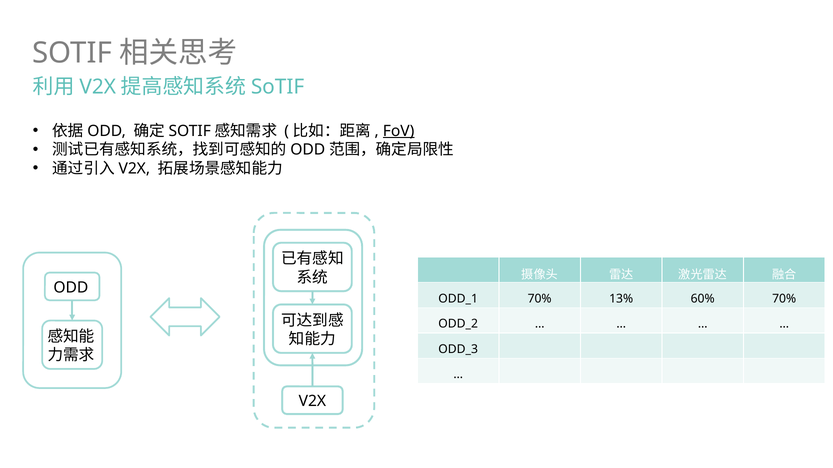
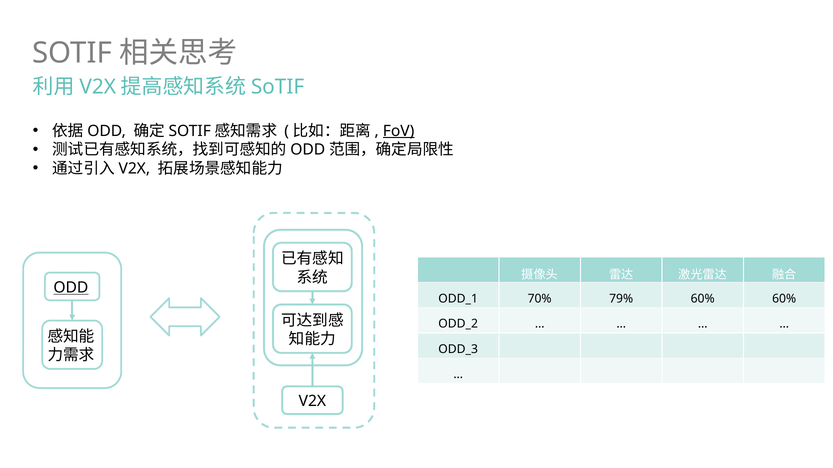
ODD underline: none -> present
13%: 13% -> 79%
60% 70%: 70% -> 60%
